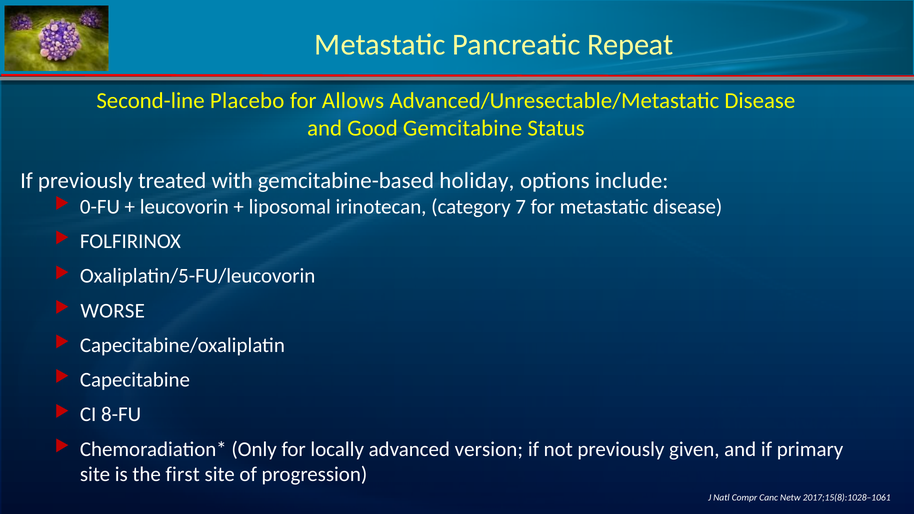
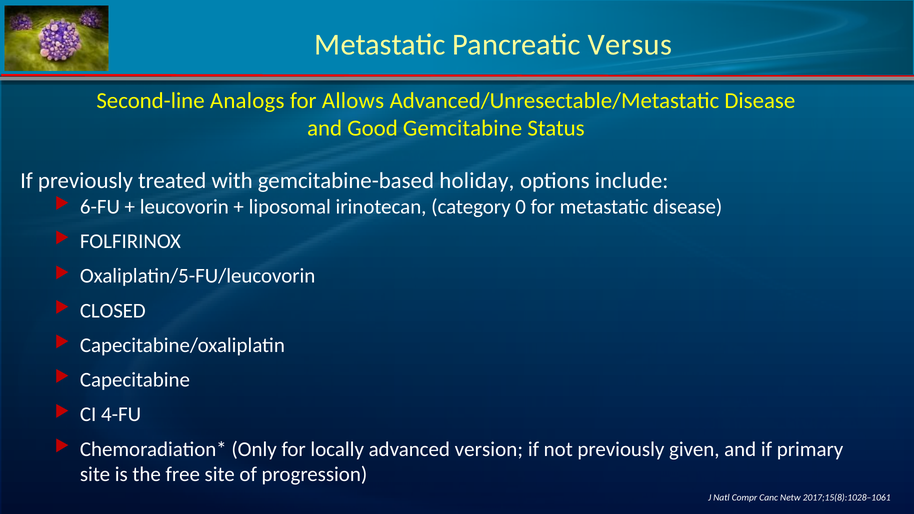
Repeat: Repeat -> Versus
Placebo: Placebo -> Analogs
0-FU: 0-FU -> 6-FU
7: 7 -> 0
WORSE: WORSE -> CLOSED
8-FU: 8-FU -> 4-FU
first: first -> free
